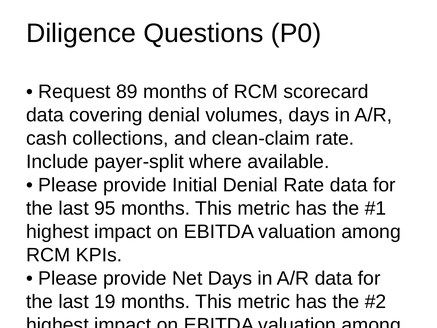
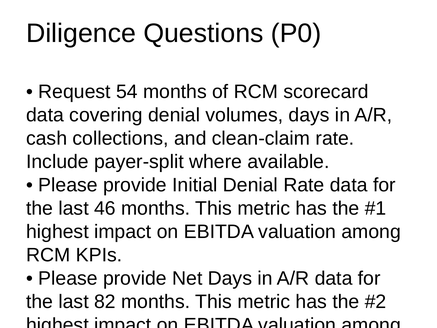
89: 89 -> 54
95: 95 -> 46
19: 19 -> 82
